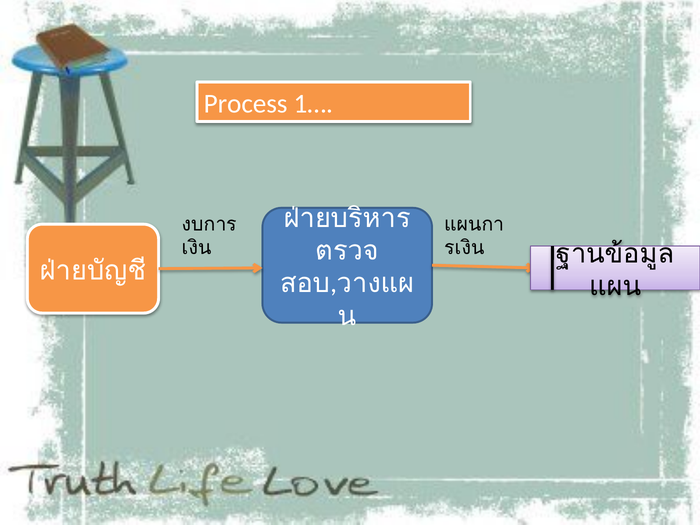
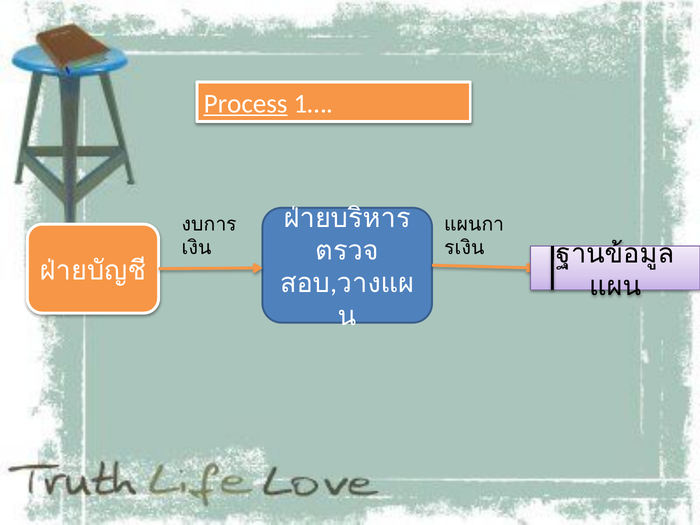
Process underline: none -> present
